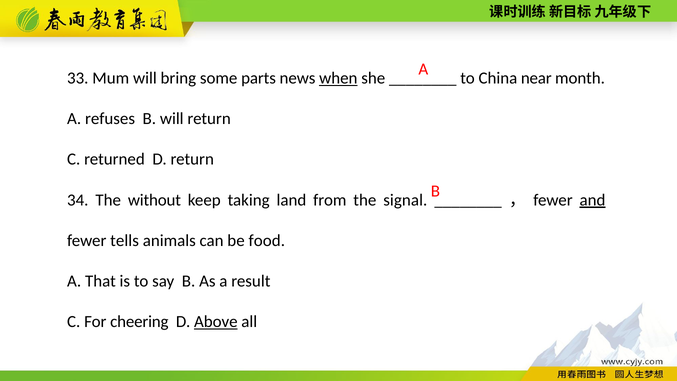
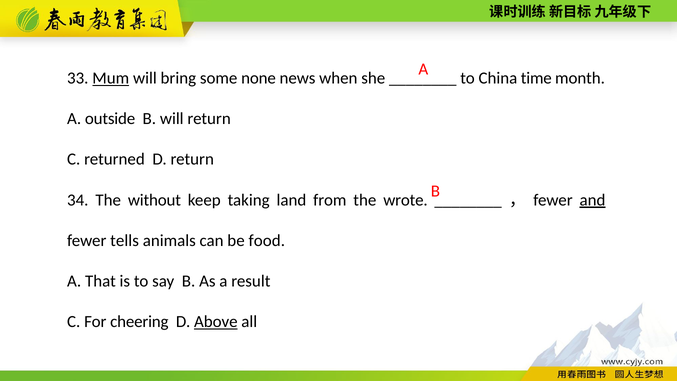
Mum underline: none -> present
parts: parts -> none
when underline: present -> none
near: near -> time
refuses: refuses -> outside
signal: signal -> wrote
